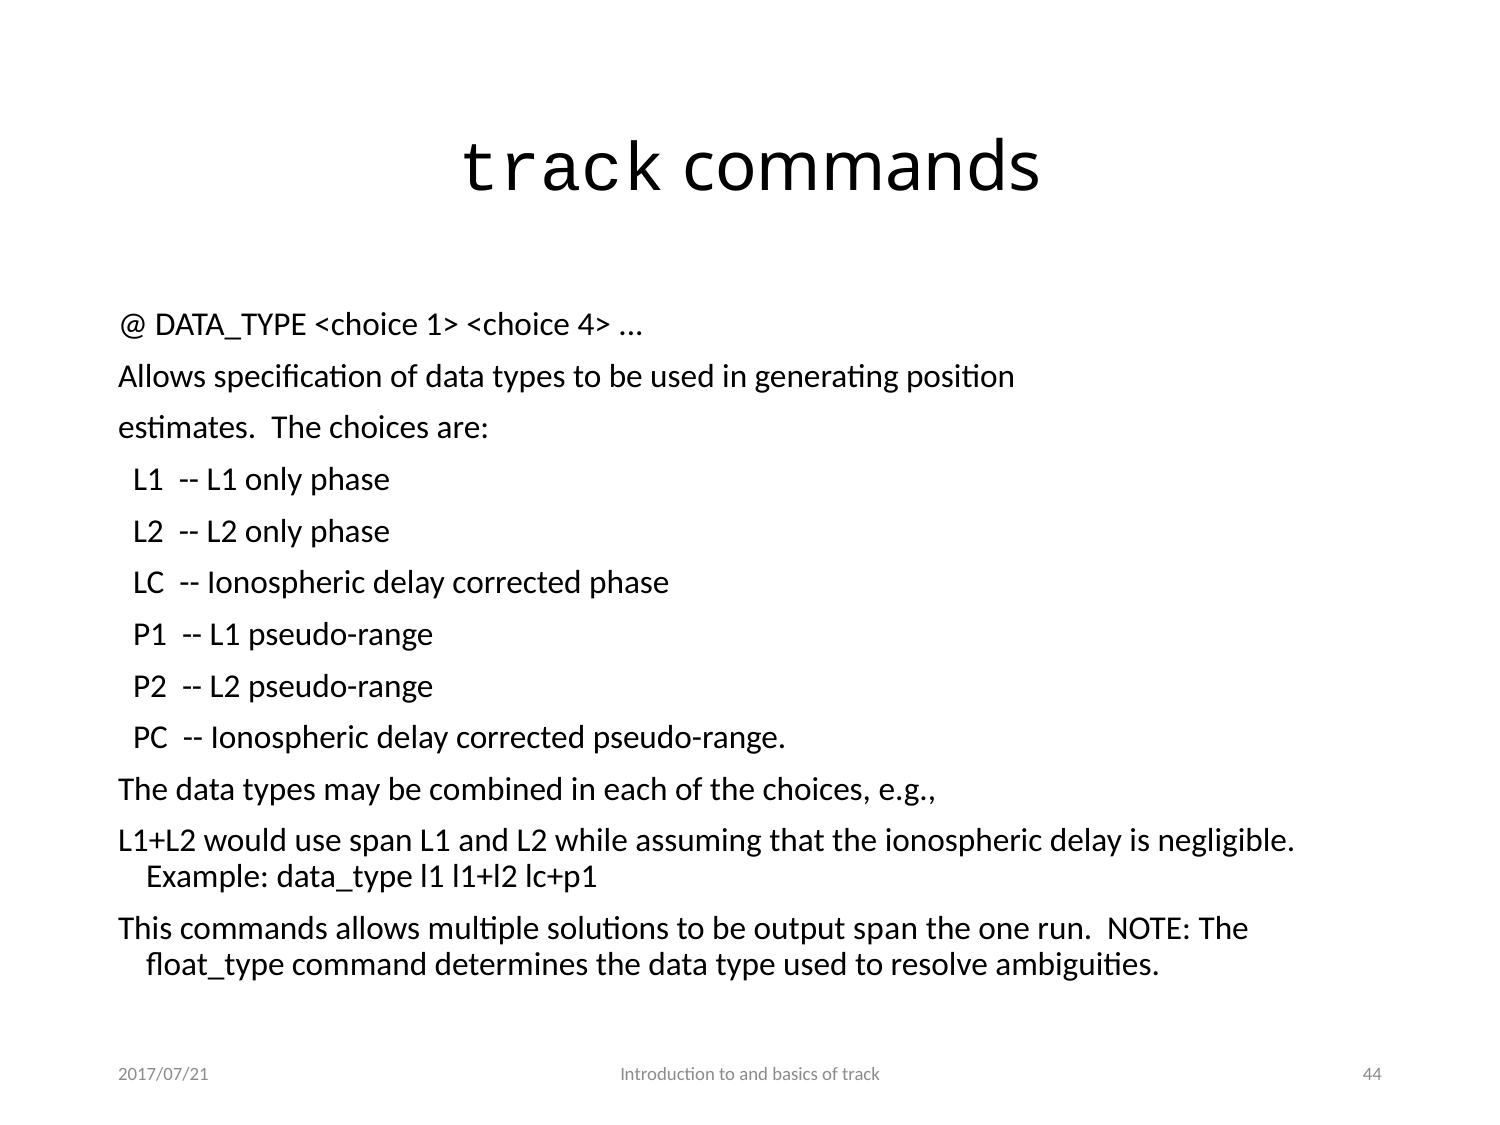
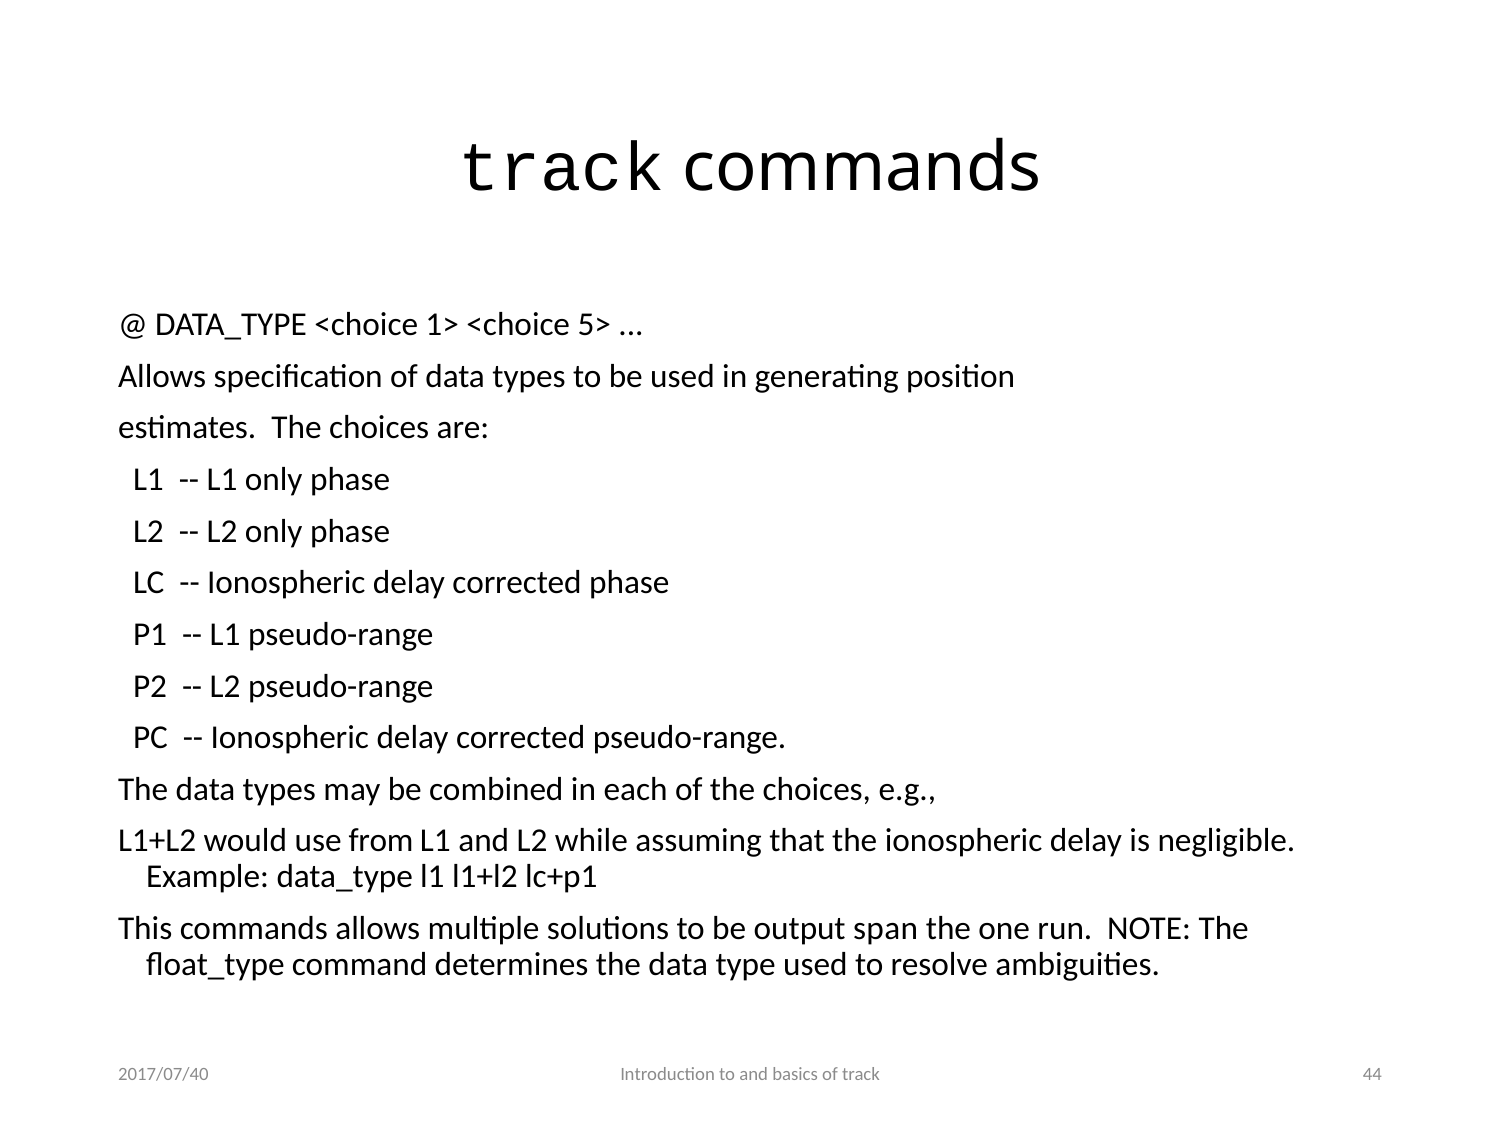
4>: 4> -> 5>
use span: span -> from
2017/07/21: 2017/07/21 -> 2017/07/40
